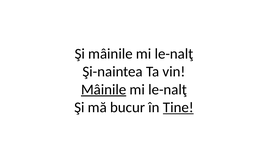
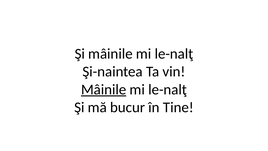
Tine underline: present -> none
